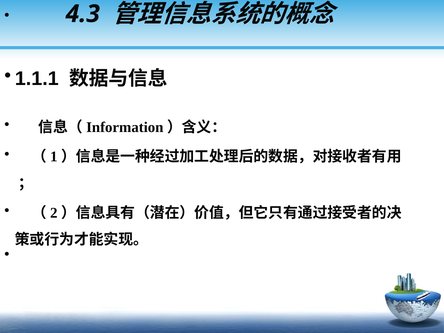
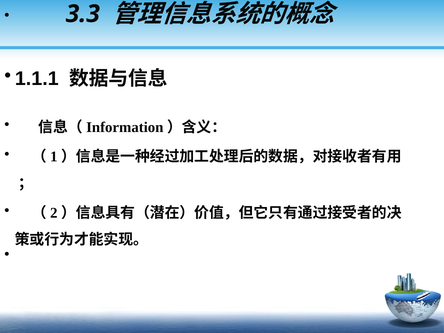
4.3: 4.3 -> 3.3
